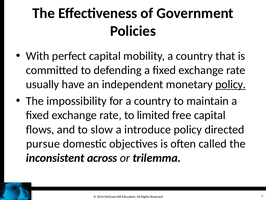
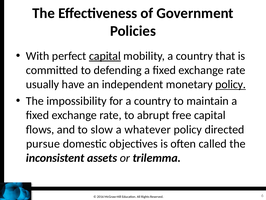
capital at (105, 56) underline: none -> present
limited: limited -> abrupt
introduce: introduce -> whatever
across: across -> assets
